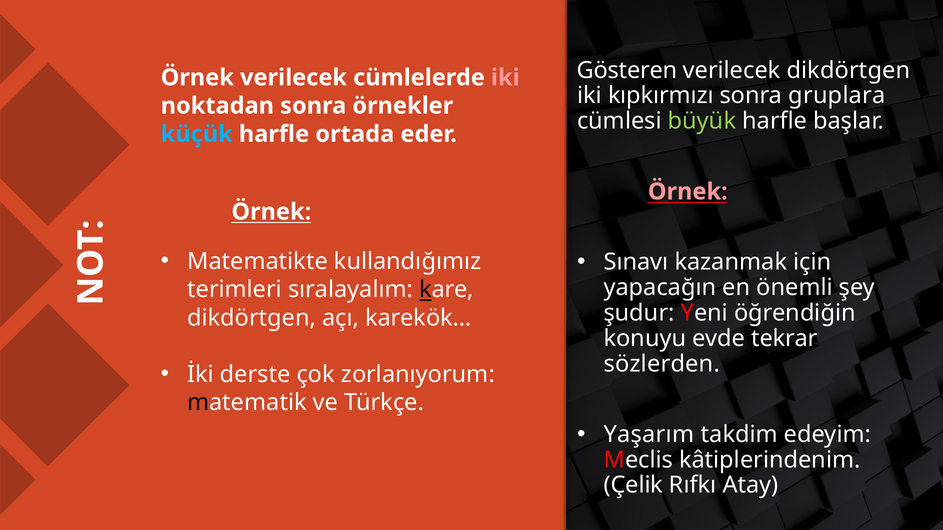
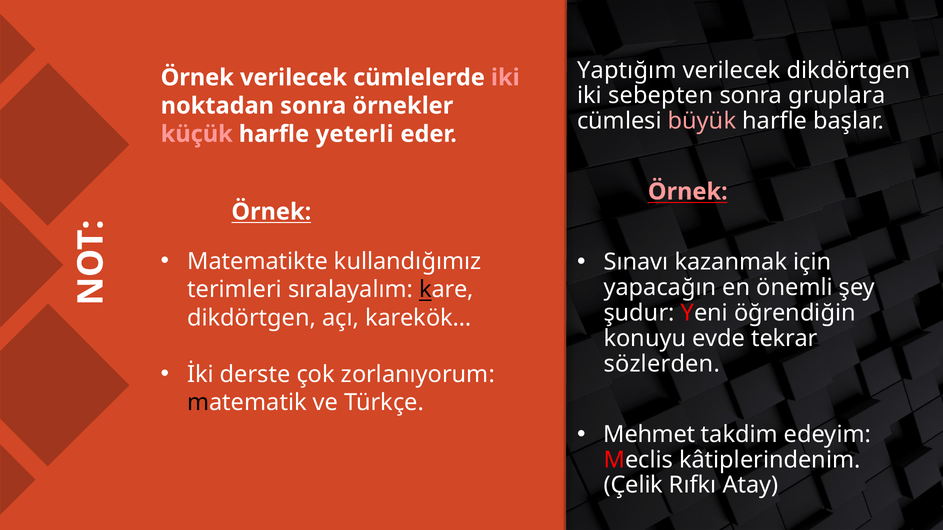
Gösteren: Gösteren -> Yaptığım
kıpkırmızı: kıpkırmızı -> sebepten
büyük colour: light green -> pink
küçük colour: light blue -> pink
ortada: ortada -> yeterli
Yaşarım: Yaşarım -> Mehmet
